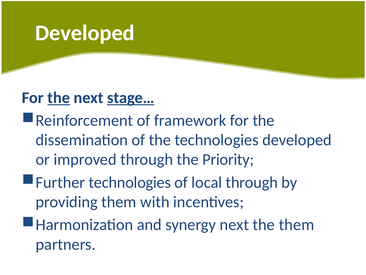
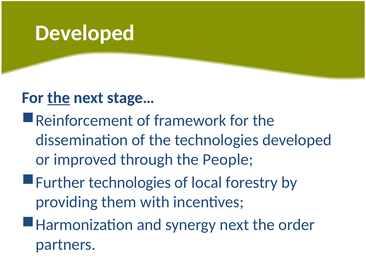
stage… underline: present -> none
Priority: Priority -> People
local through: through -> forestry
the them: them -> order
